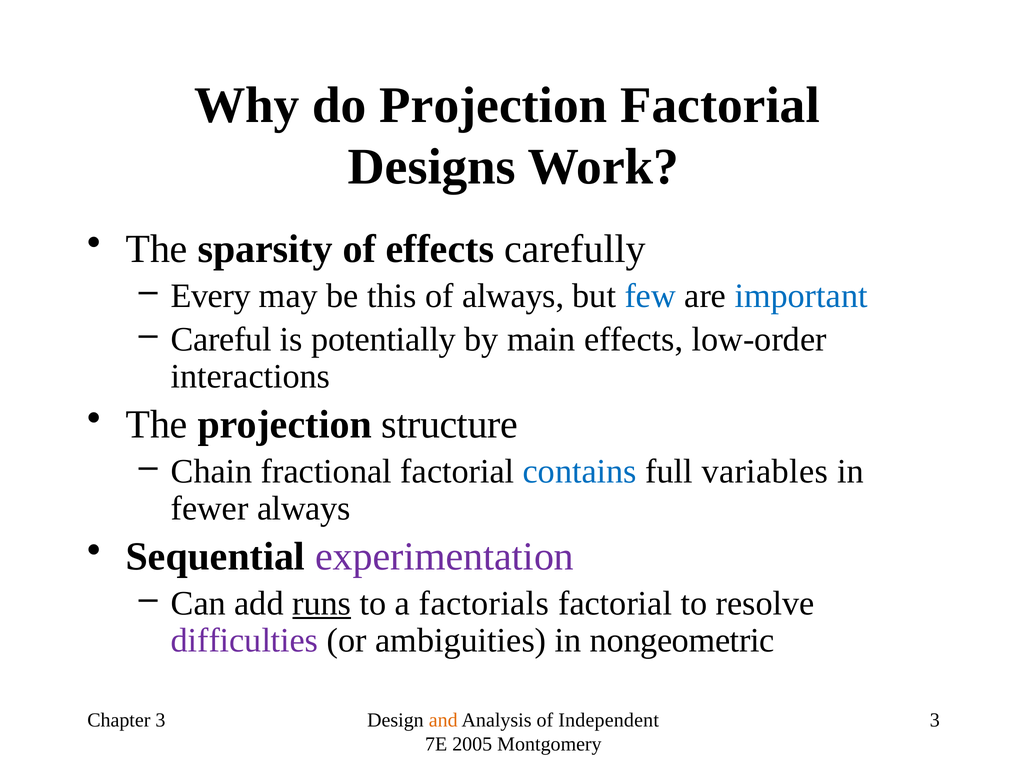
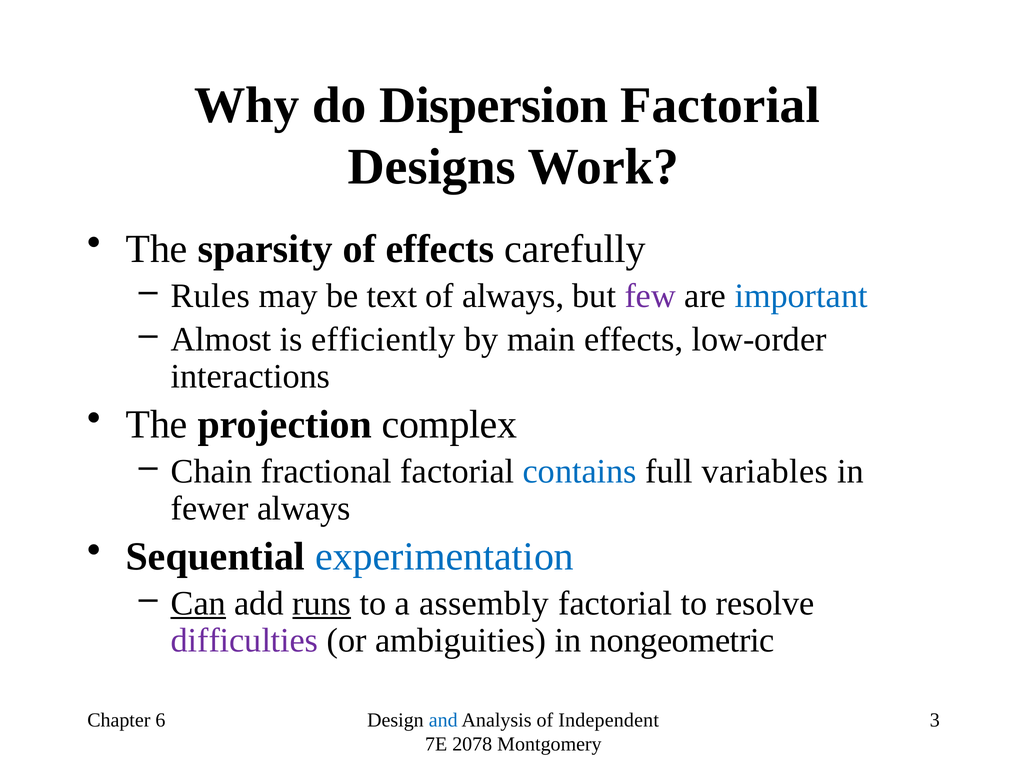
do Projection: Projection -> Dispersion
Every: Every -> Rules
this: this -> text
few colour: blue -> purple
Careful: Careful -> Almost
potentially: potentially -> efficiently
structure: structure -> complex
experimentation colour: purple -> blue
Can underline: none -> present
factorials: factorials -> assembly
Chapter 3: 3 -> 6
and colour: orange -> blue
2005: 2005 -> 2078
